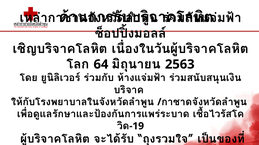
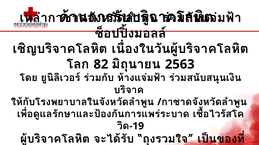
64: 64 -> 82
